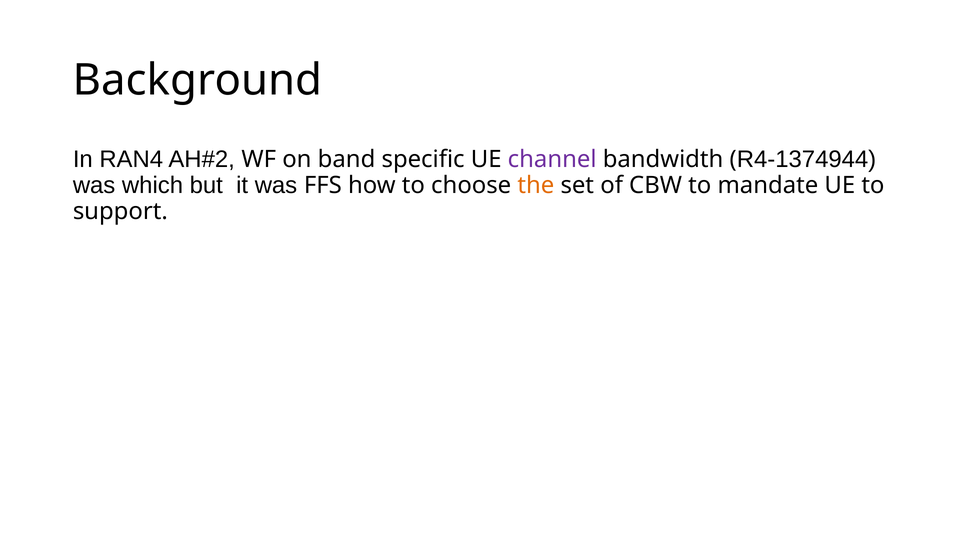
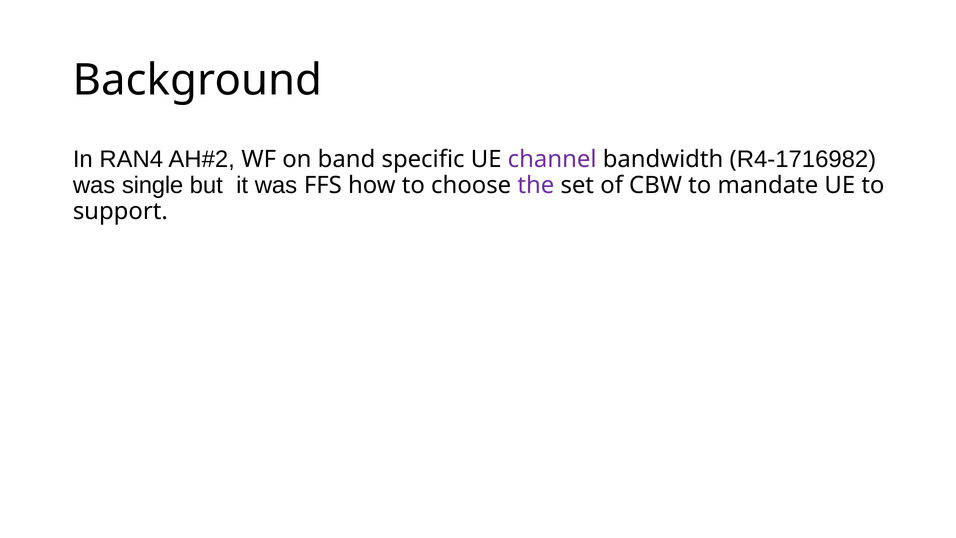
R4-1374944: R4-1374944 -> R4-1716982
which: which -> single
the colour: orange -> purple
